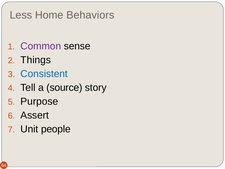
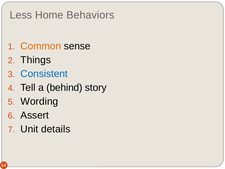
Common colour: purple -> orange
source: source -> behind
Purpose: Purpose -> Wording
people: people -> details
